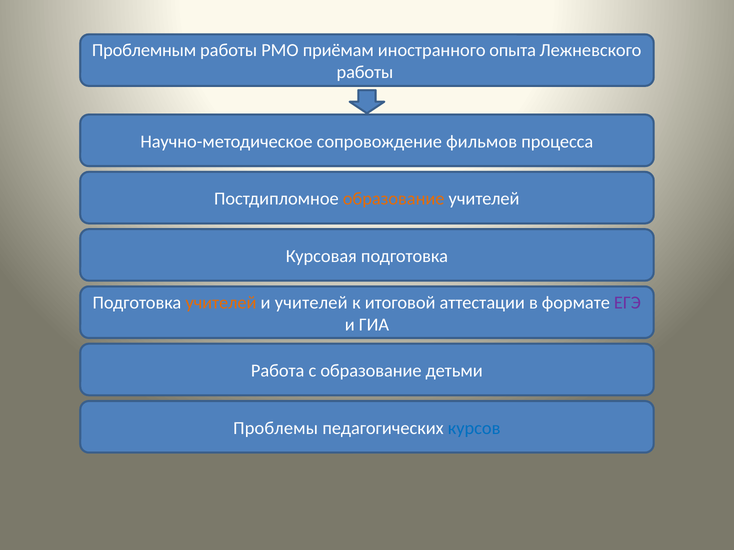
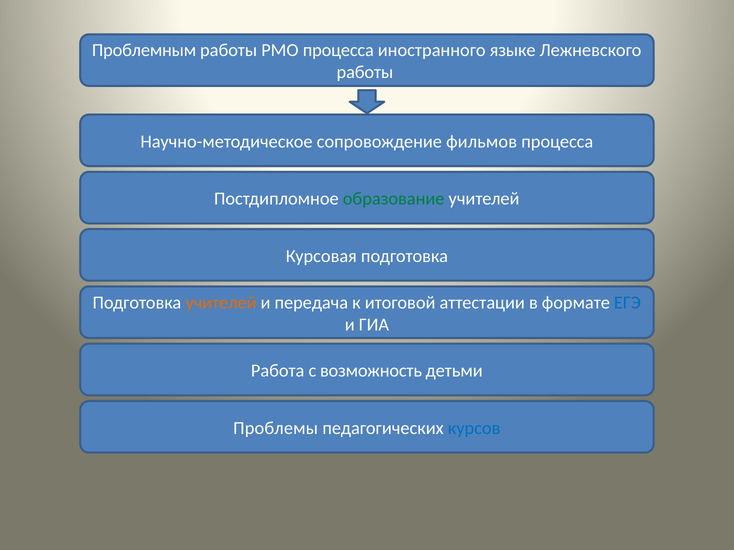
РМО приёмам: приёмам -> процесса
опыта: опыта -> языке
образование at (394, 199) colour: orange -> green
и учителей: учителей -> передача
ЕГЭ colour: purple -> blue
с образование: образование -> возможность
